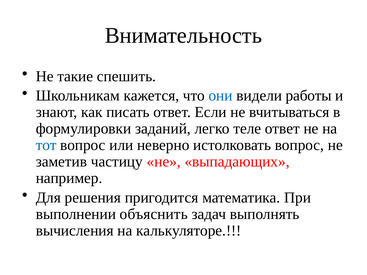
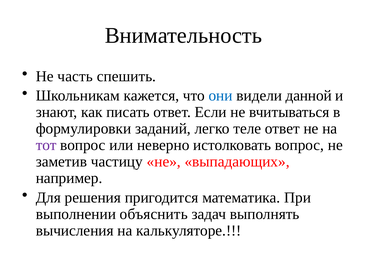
такие: такие -> часть
работы: работы -> данной
тот colour: blue -> purple
